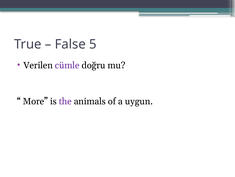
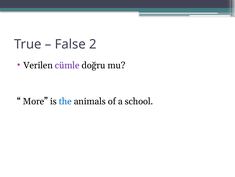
5: 5 -> 2
the colour: purple -> blue
uygun: uygun -> school
